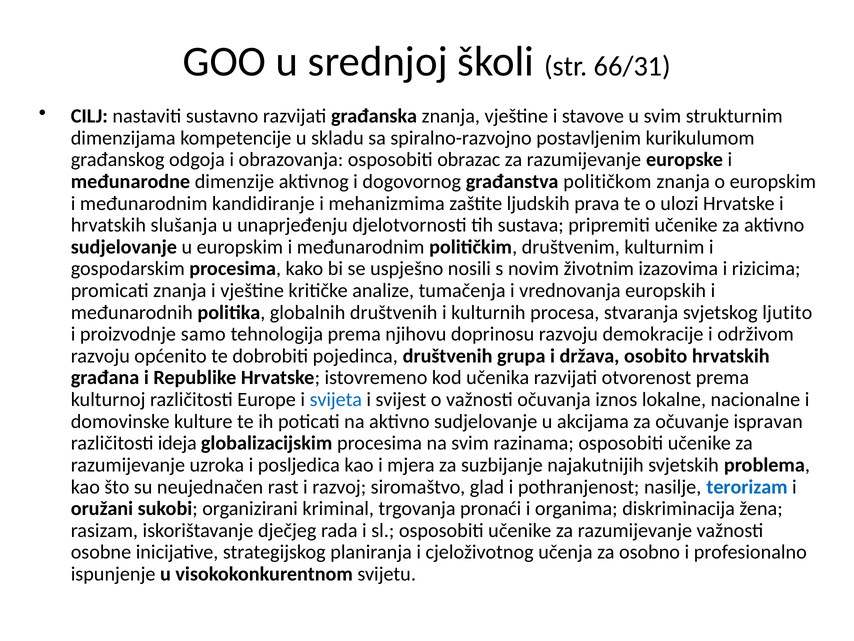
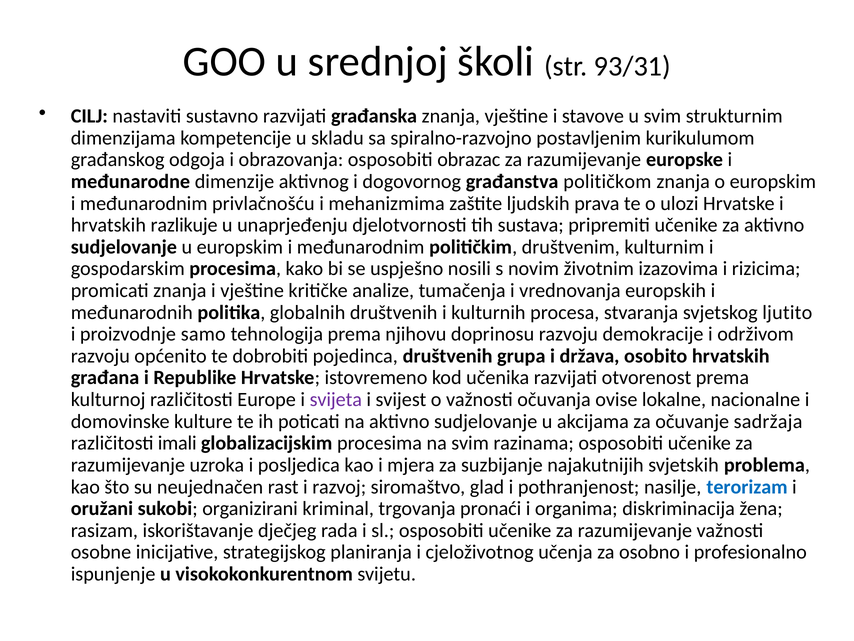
66/31: 66/31 -> 93/31
kandidiranje: kandidiranje -> privlačnošću
slušanja: slušanja -> razlikuje
svijeta colour: blue -> purple
iznos: iznos -> ovise
ispravan: ispravan -> sadržaja
ideja: ideja -> imali
